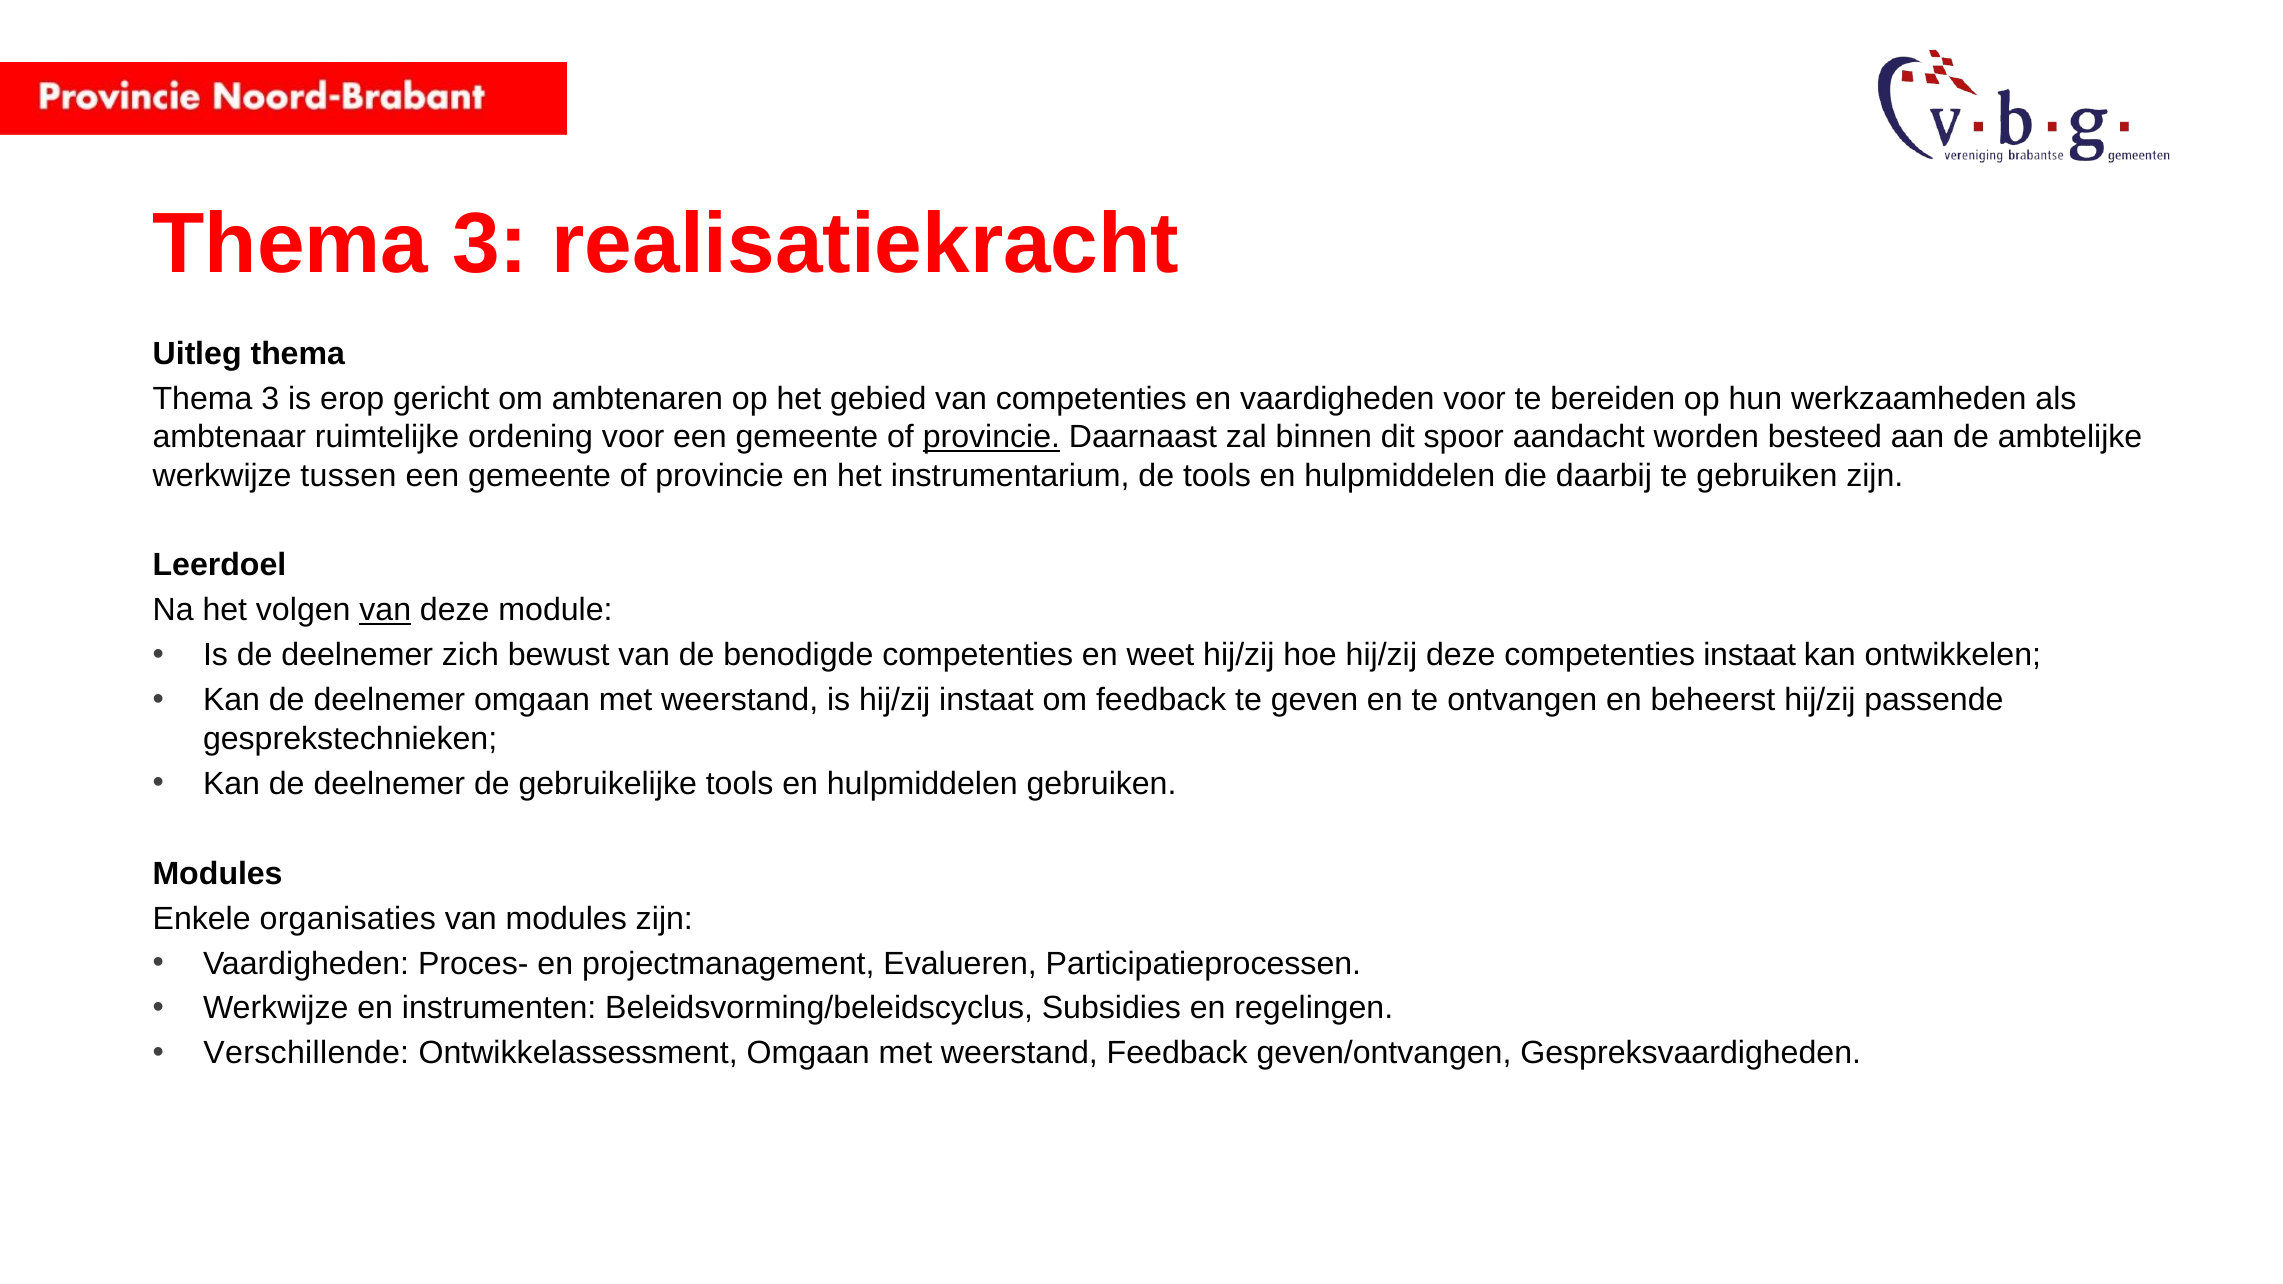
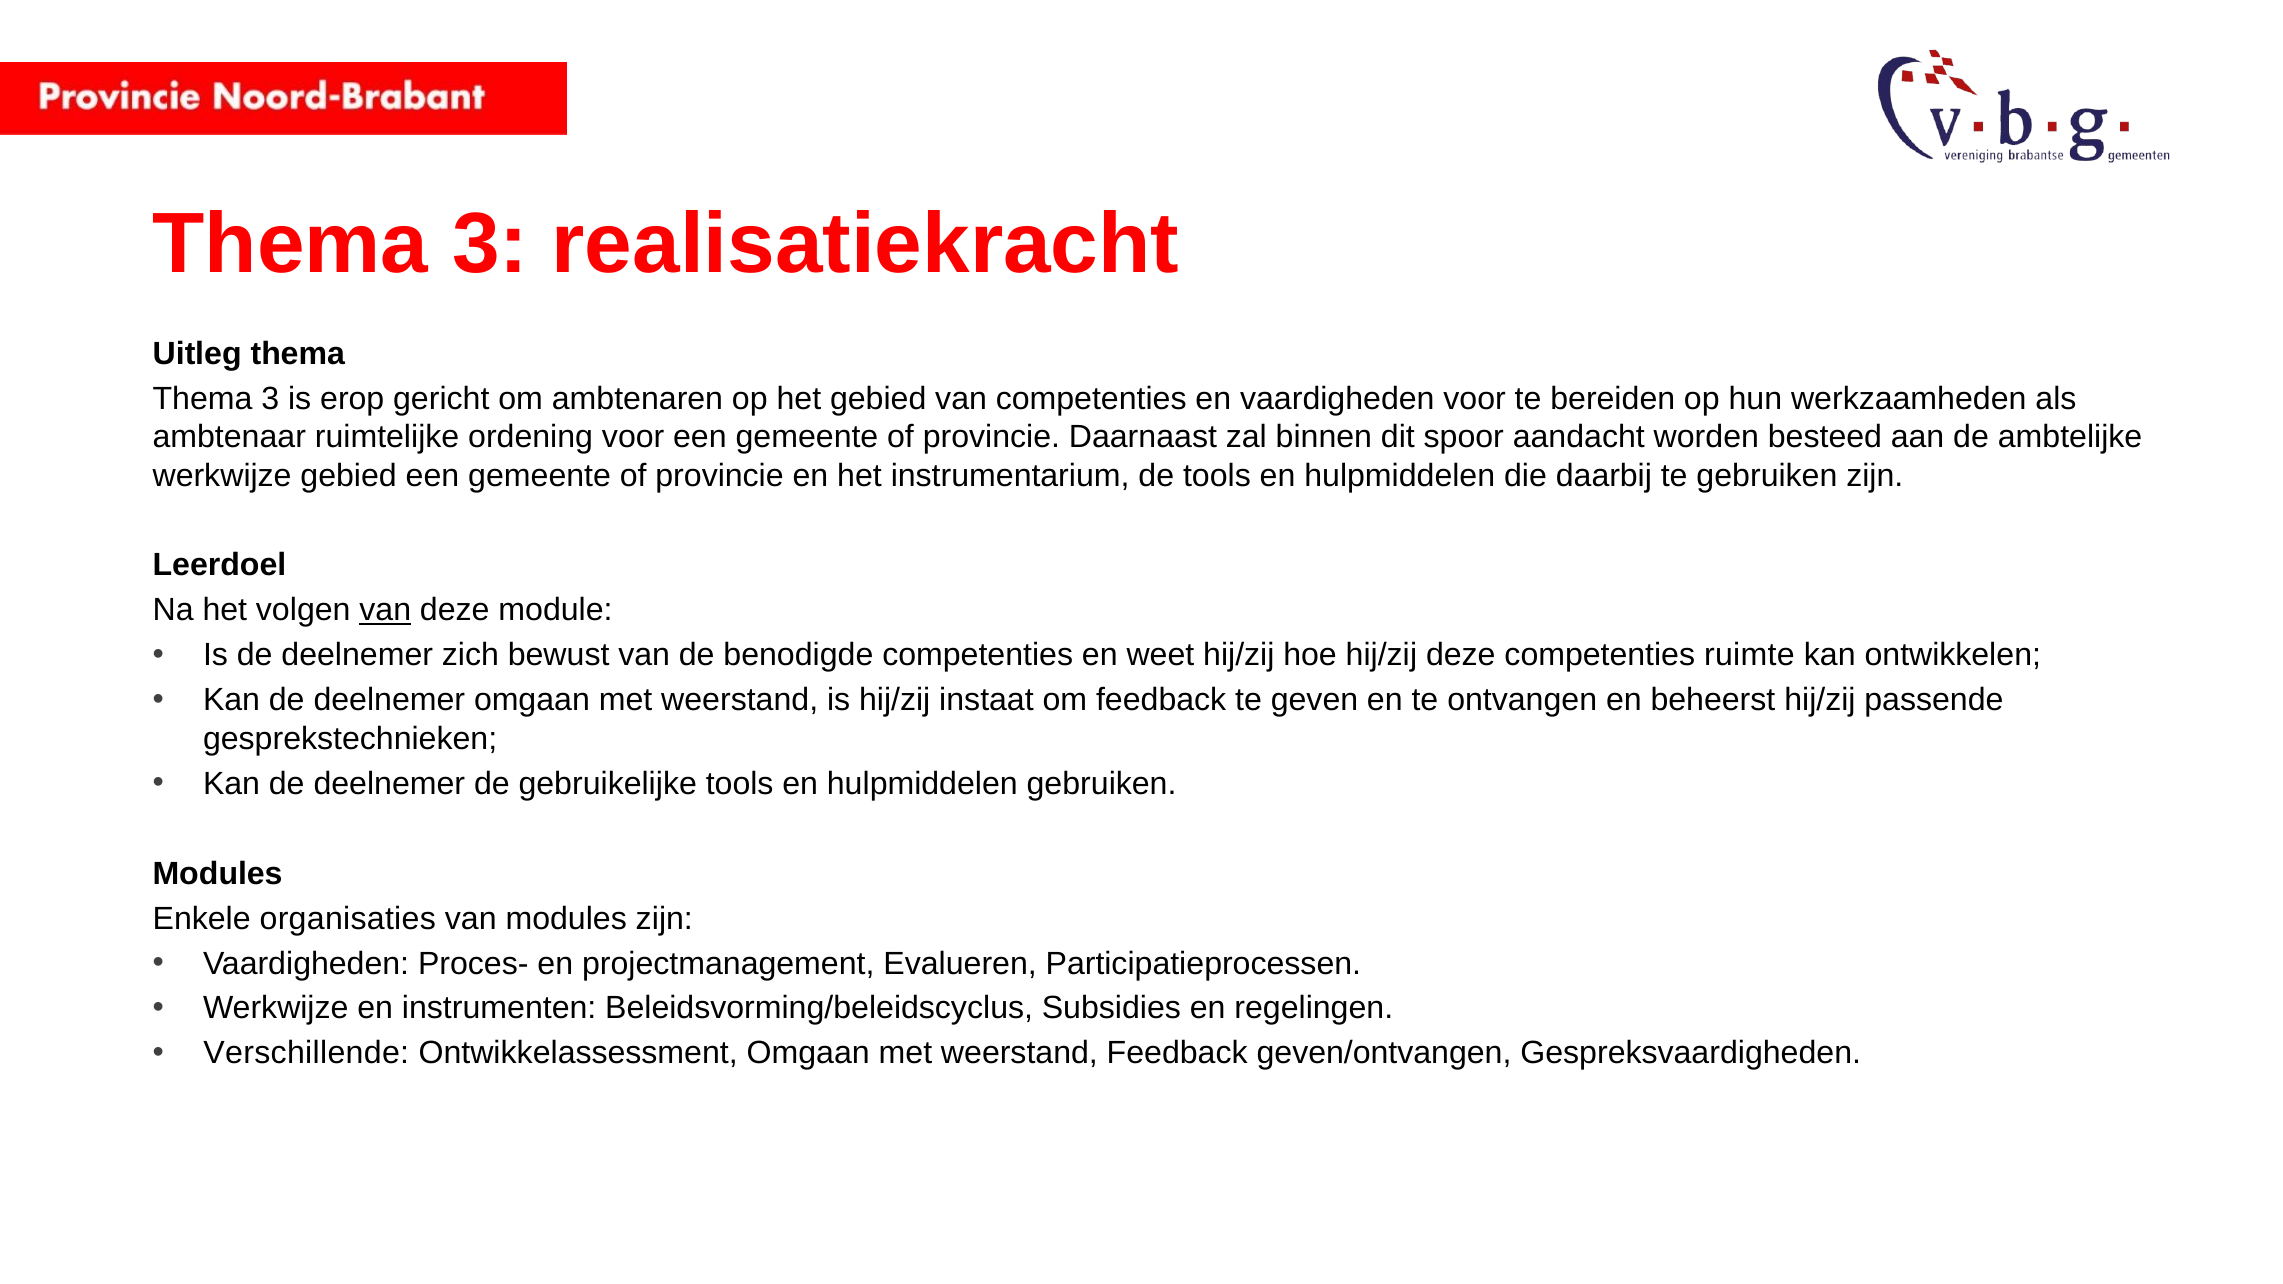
provincie at (991, 437) underline: present -> none
werkwijze tussen: tussen -> gebied
competenties instaat: instaat -> ruimte
